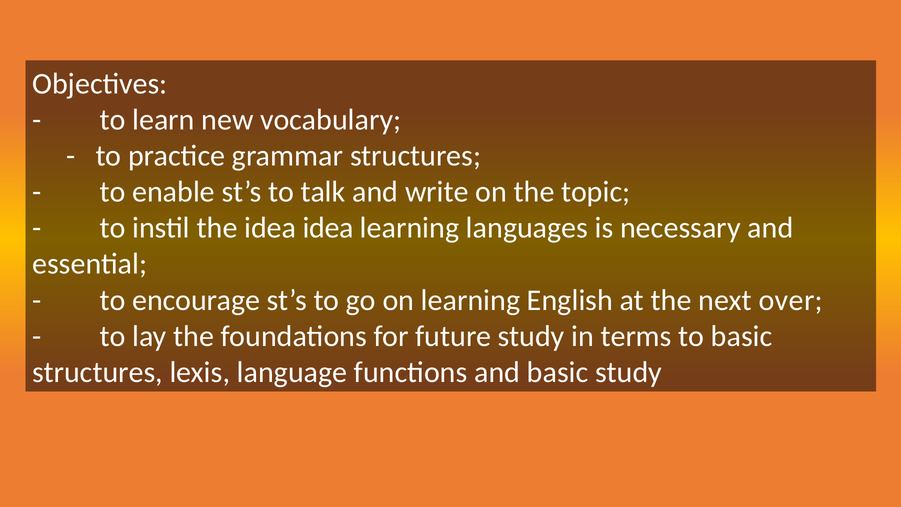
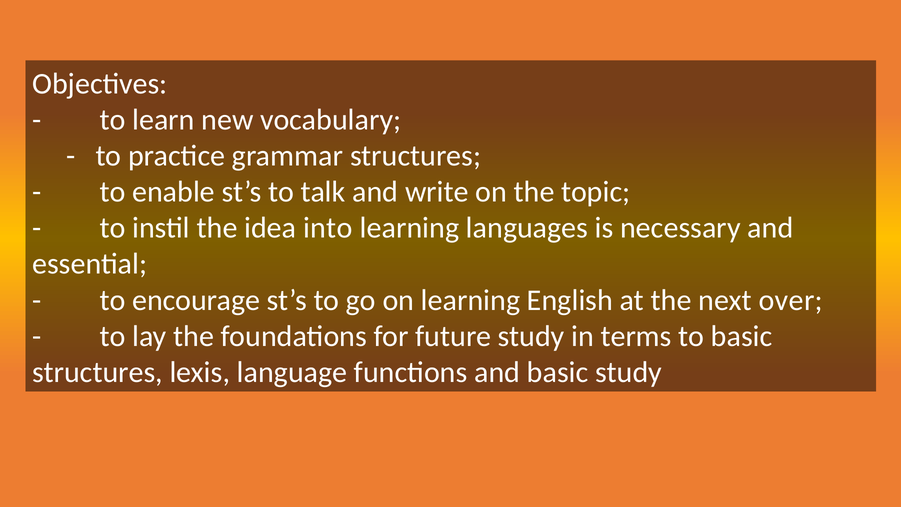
idea idea: idea -> into
